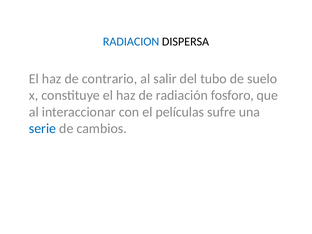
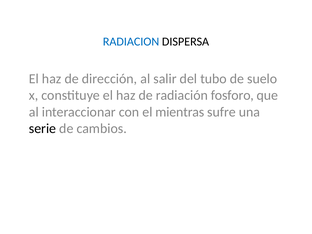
contrario: contrario -> dirección
películas: películas -> mientras
serie colour: blue -> black
